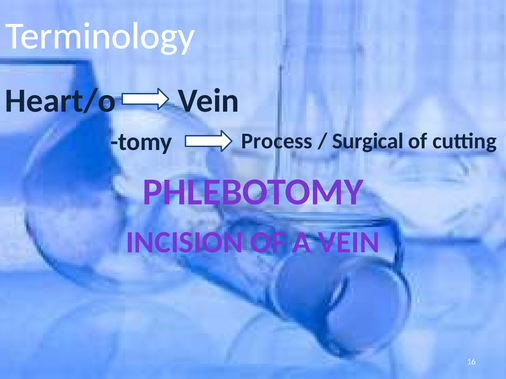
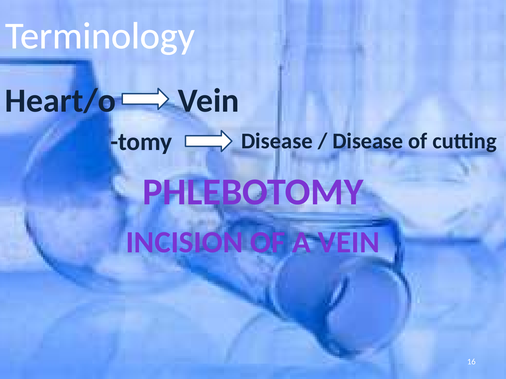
tomy Process: Process -> Disease
Surgical at (368, 141): Surgical -> Disease
